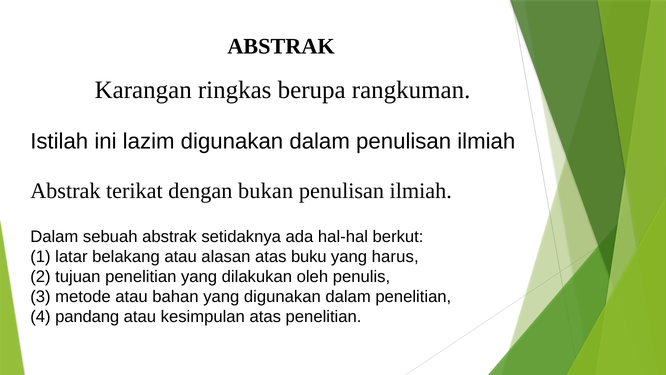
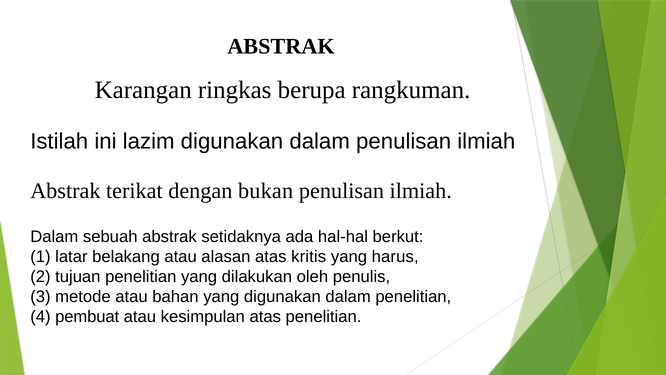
buku: buku -> kritis
pandang: pandang -> pembuat
